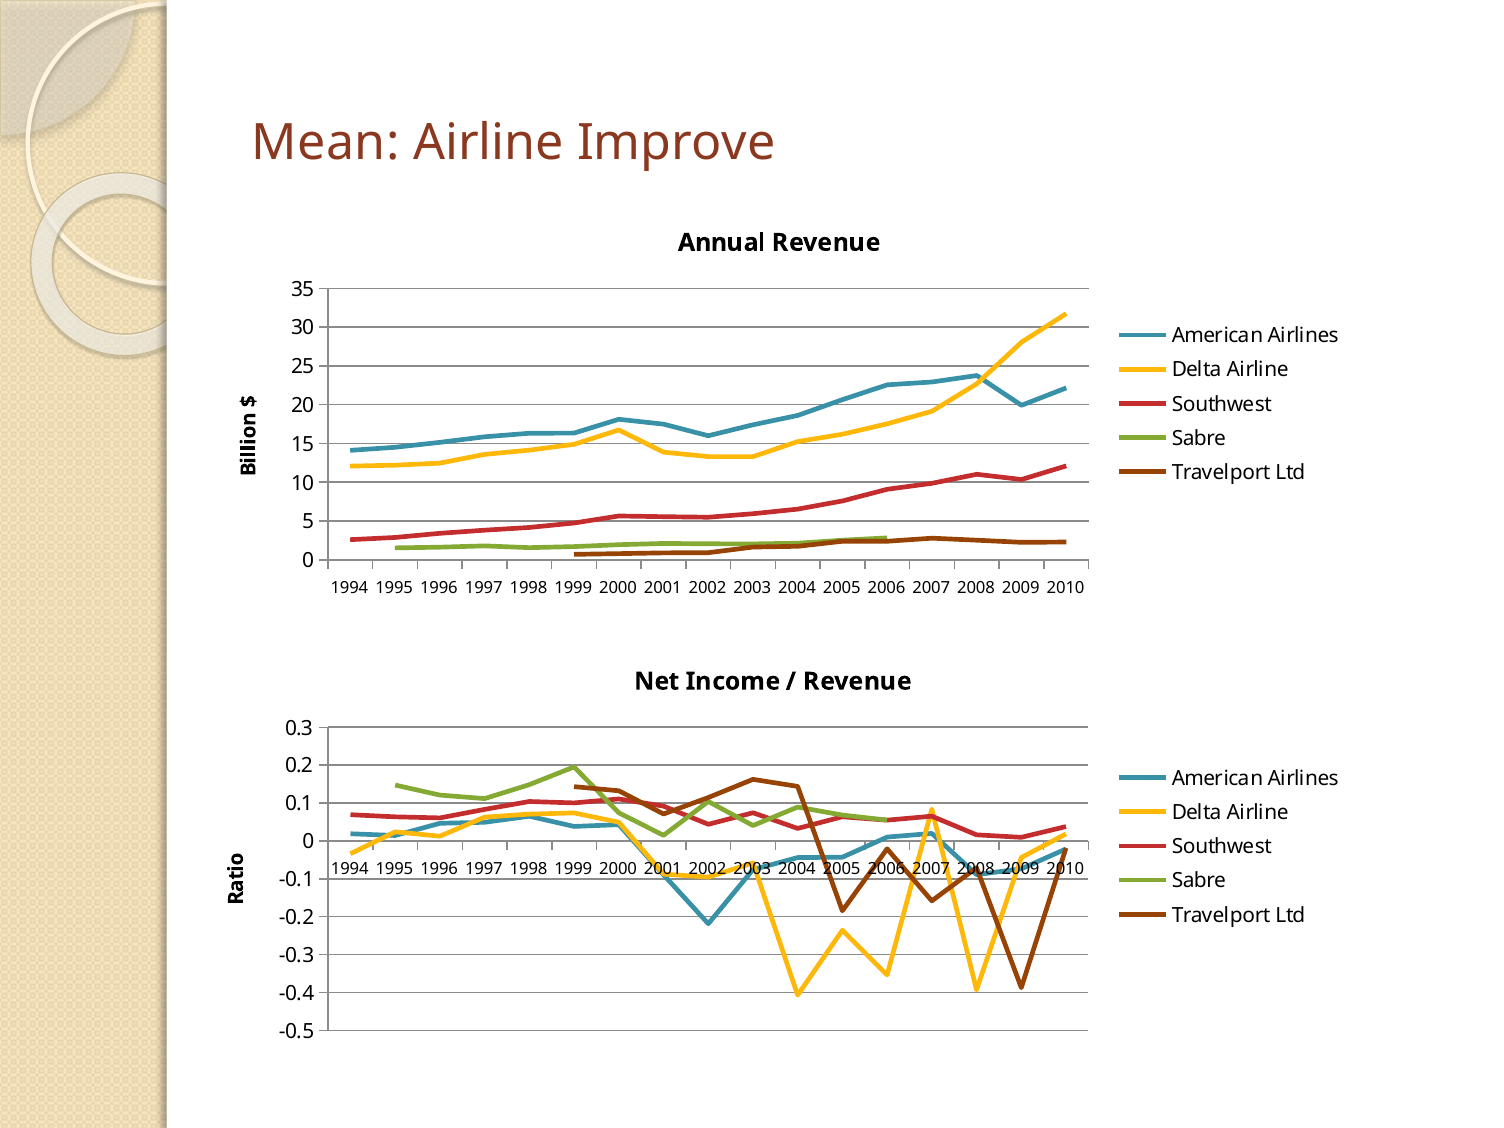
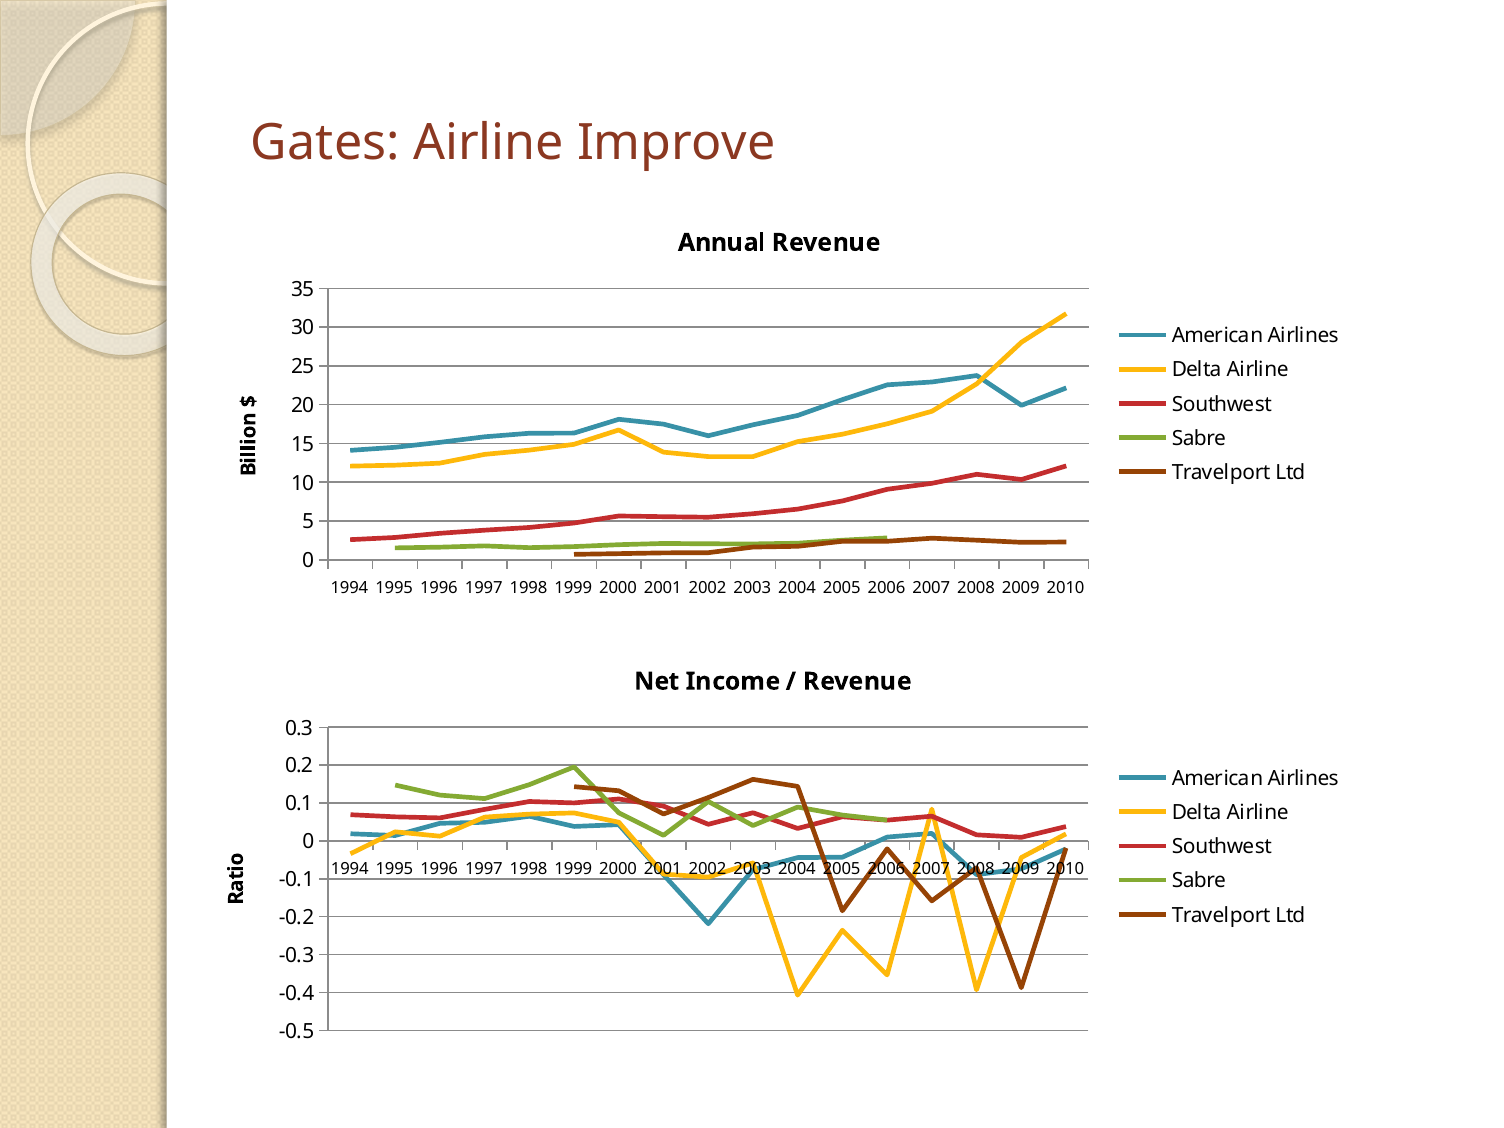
Mean: Mean -> Gates
